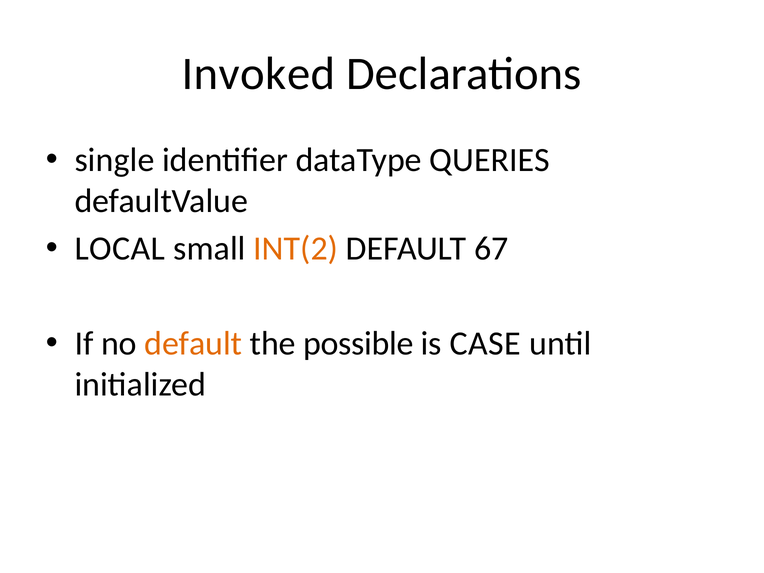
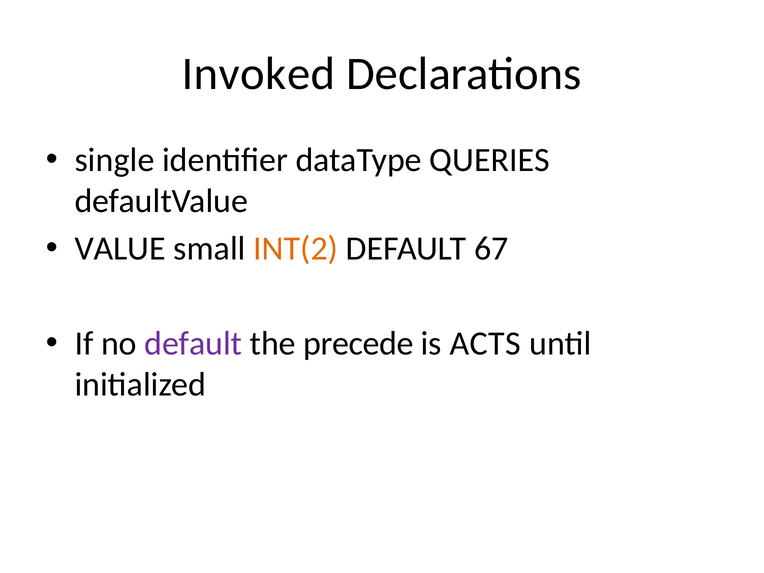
LOCAL: LOCAL -> VALUE
default at (193, 344) colour: orange -> purple
possible: possible -> precede
CASE: CASE -> ACTS
